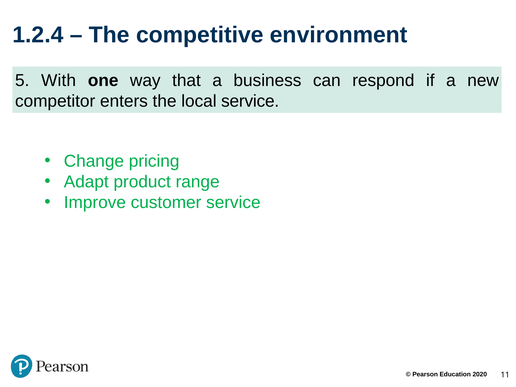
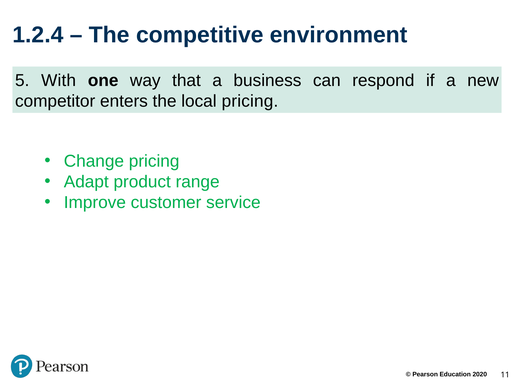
local service: service -> pricing
